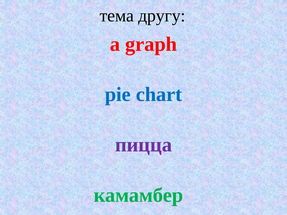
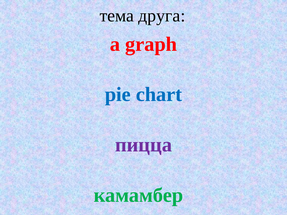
другу: другу -> друга
